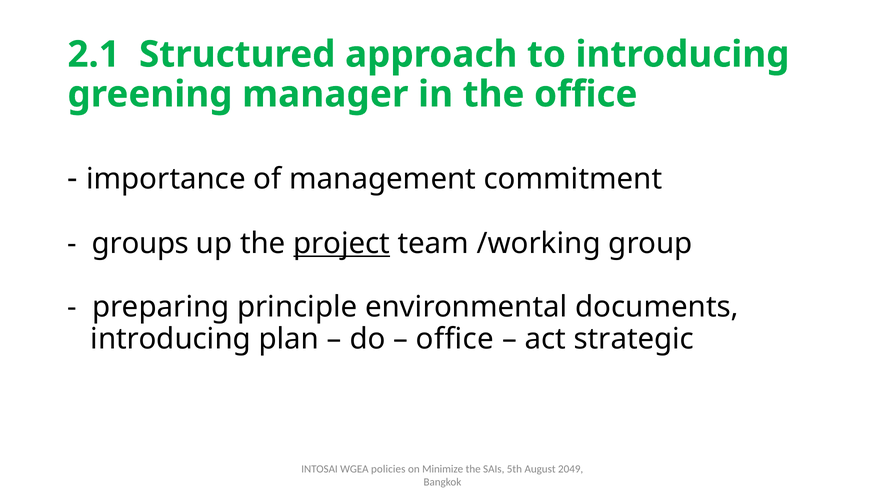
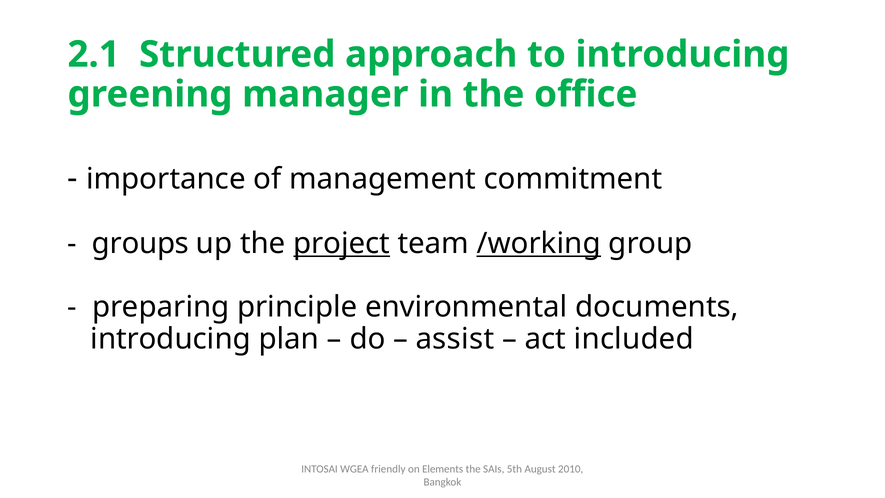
/working underline: none -> present
office at (455, 339): office -> assist
strategic: strategic -> included
policies: policies -> friendly
Minimize: Minimize -> Elements
2049: 2049 -> 2010
